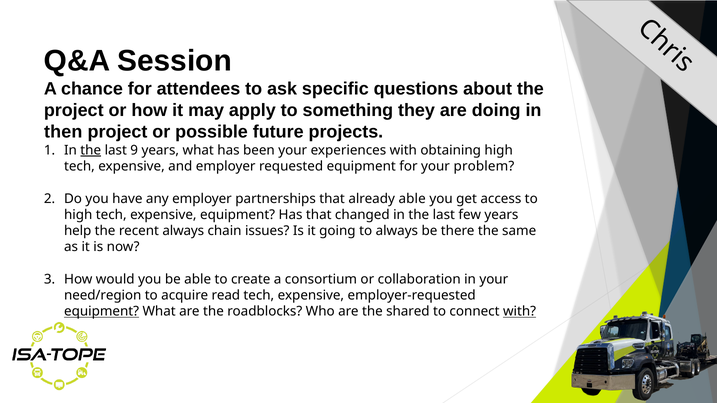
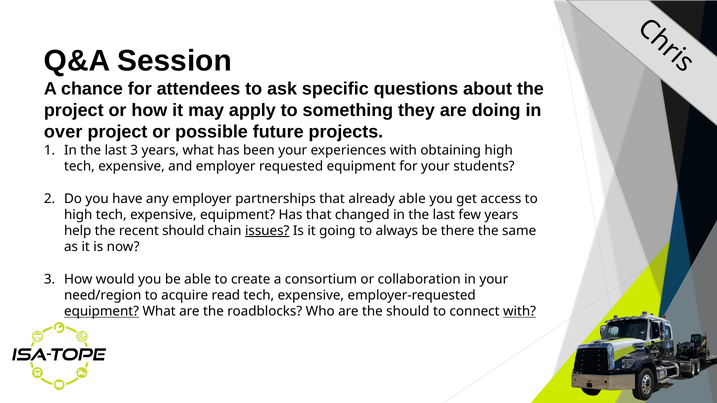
then: then -> over
the at (91, 150) underline: present -> none
last 9: 9 -> 3
problem: problem -> students
recent always: always -> should
issues underline: none -> present
the shared: shared -> should
